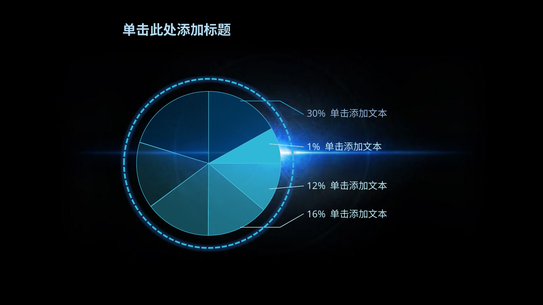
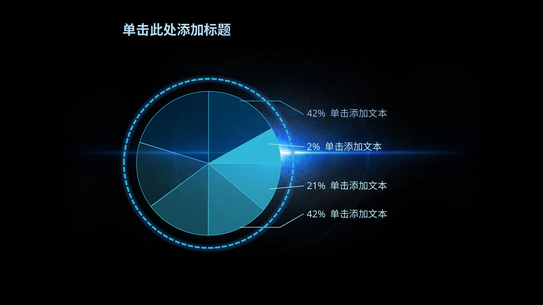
30% at (316, 114): 30% -> 42%
1%: 1% -> 2%
12%: 12% -> 21%
16% at (316, 215): 16% -> 42%
